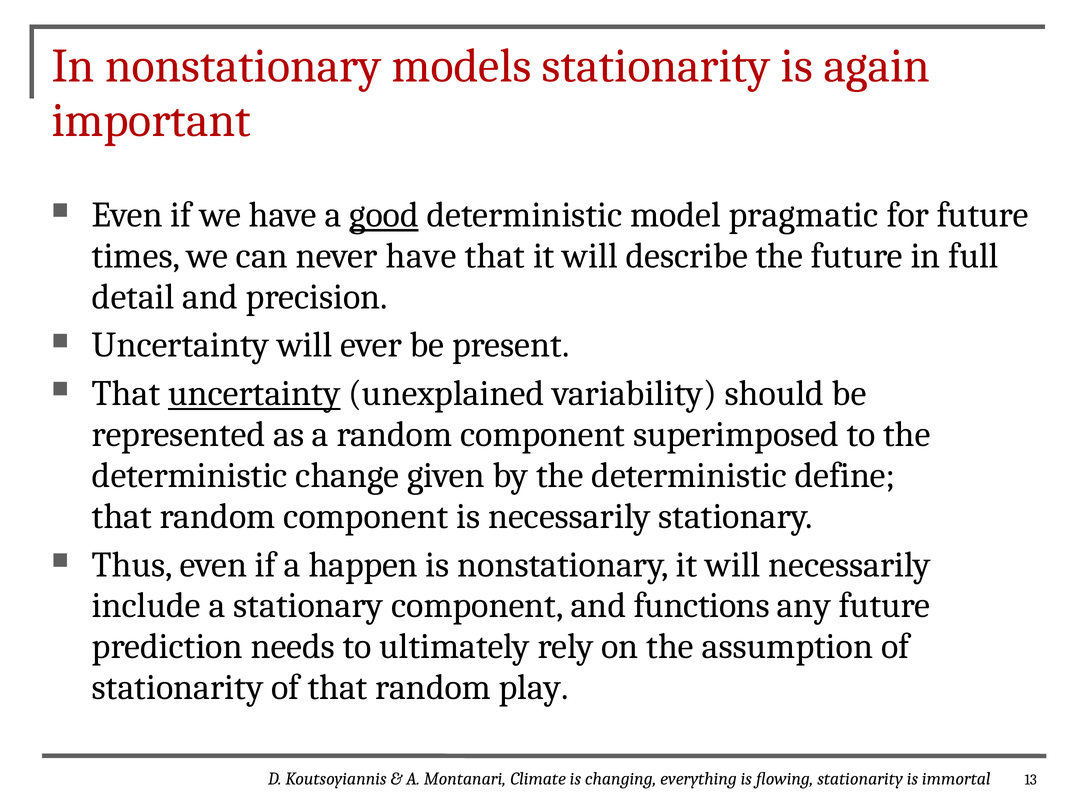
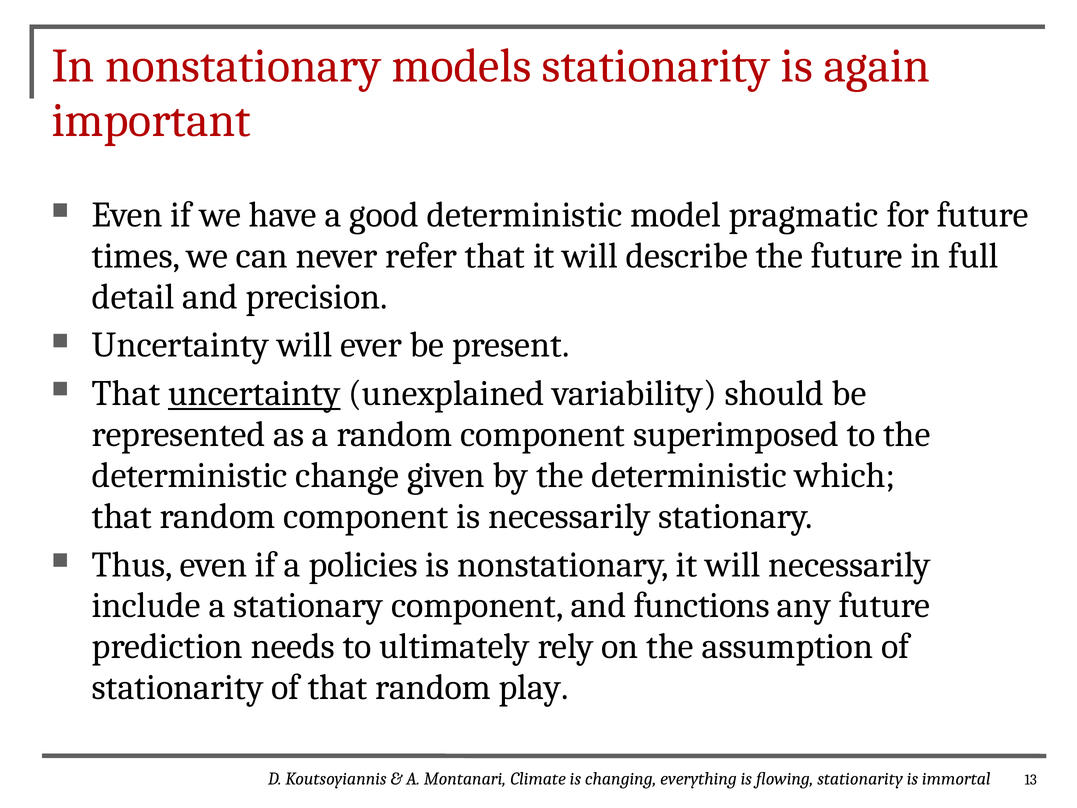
good underline: present -> none
never have: have -> refer
define: define -> which
happen: happen -> policies
